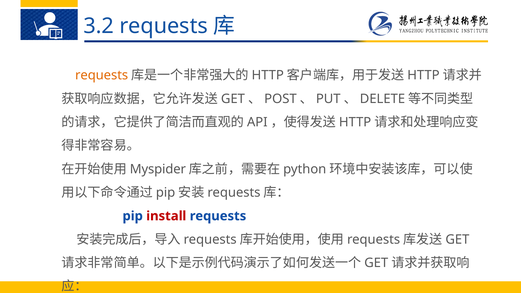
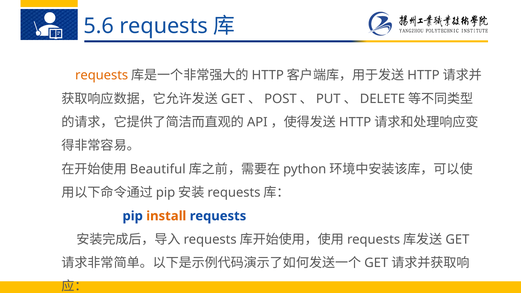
3.2: 3.2 -> 5.6
Myspider: Myspider -> Beautiful
install colour: red -> orange
